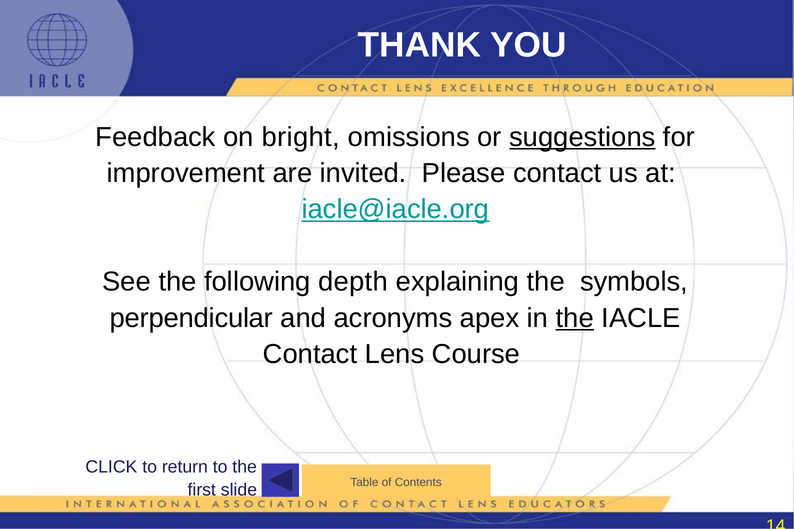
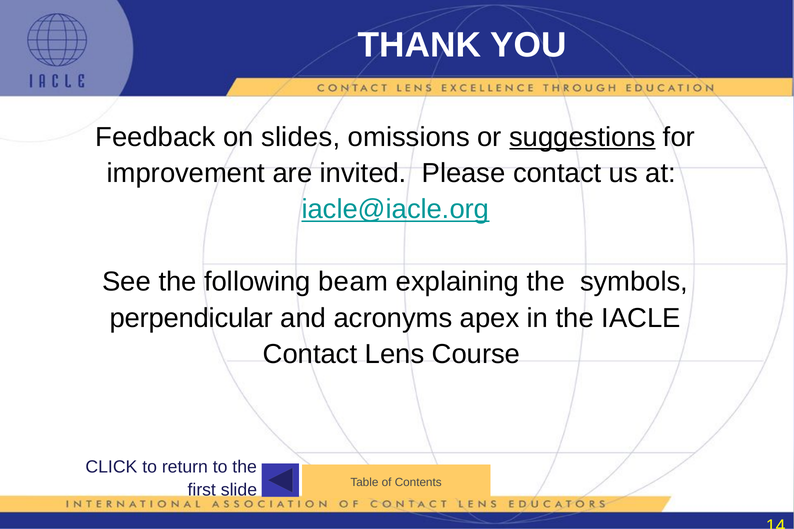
bright: bright -> slides
depth: depth -> beam
the at (575, 318) underline: present -> none
